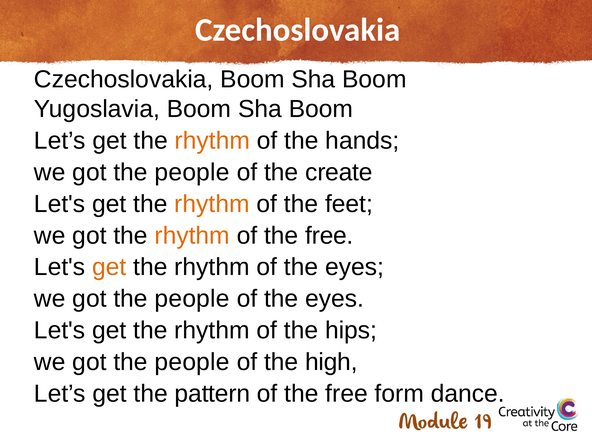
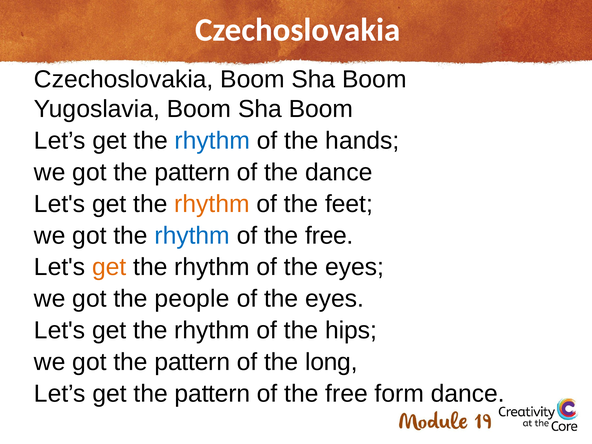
rhythm at (212, 141) colour: orange -> blue
people at (192, 172): people -> pattern
the create: create -> dance
rhythm at (192, 236) colour: orange -> blue
people at (192, 362): people -> pattern
high: high -> long
